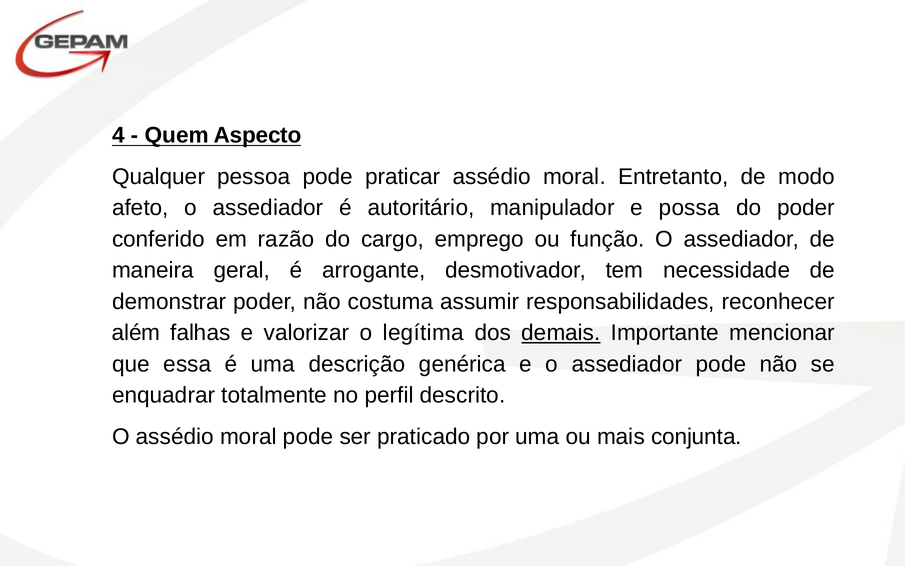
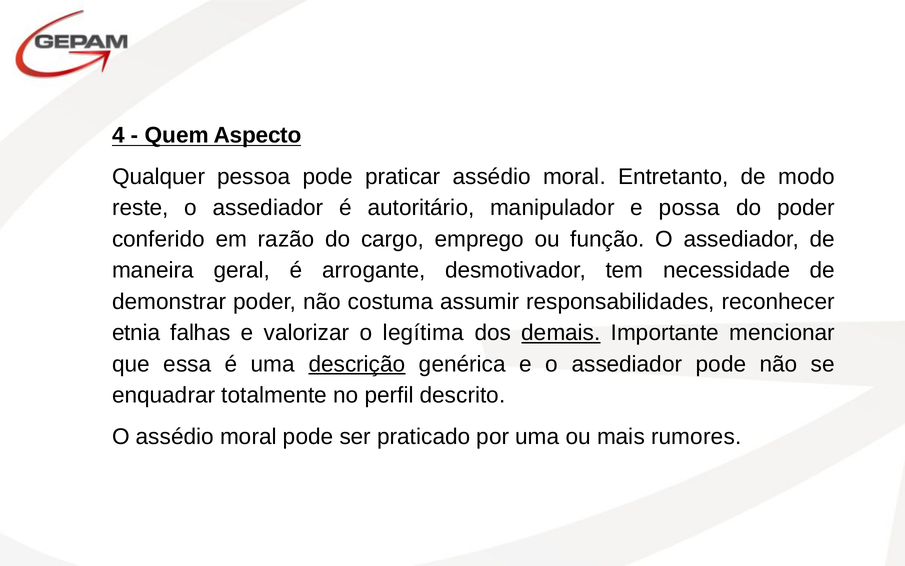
afeto: afeto -> reste
além: além -> etnia
descrição underline: none -> present
conjunta: conjunta -> rumores
